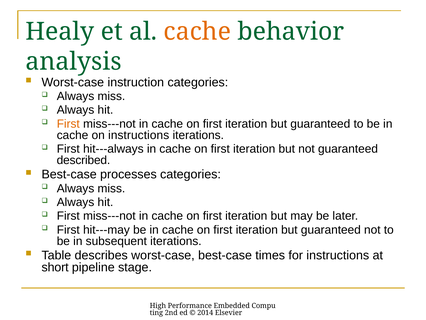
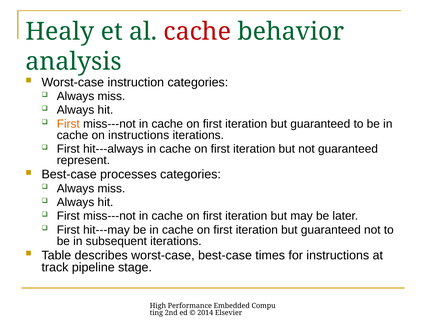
cache at (197, 32) colour: orange -> red
described: described -> represent
short: short -> track
